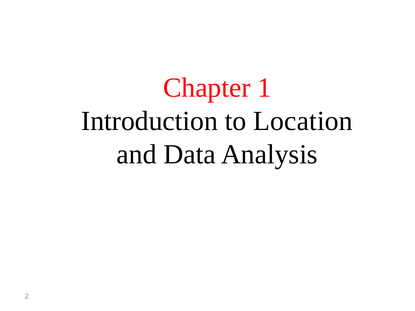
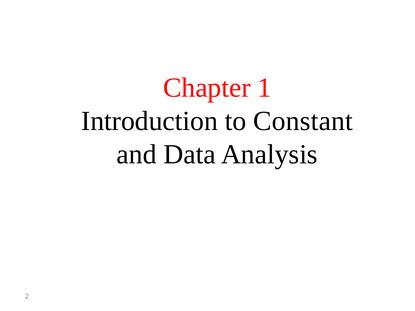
Location: Location -> Constant
